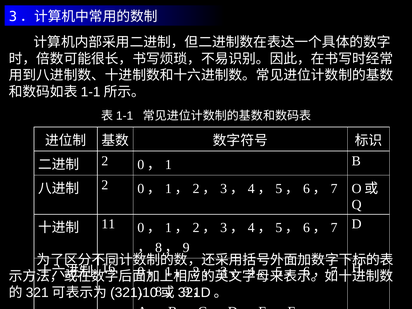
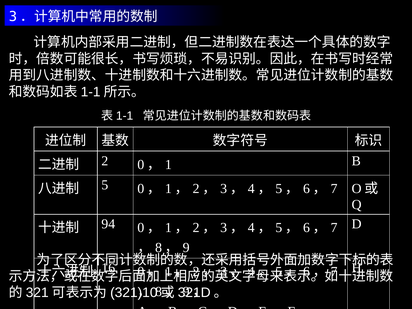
2 at (105, 185): 2 -> 5
11: 11 -> 94
